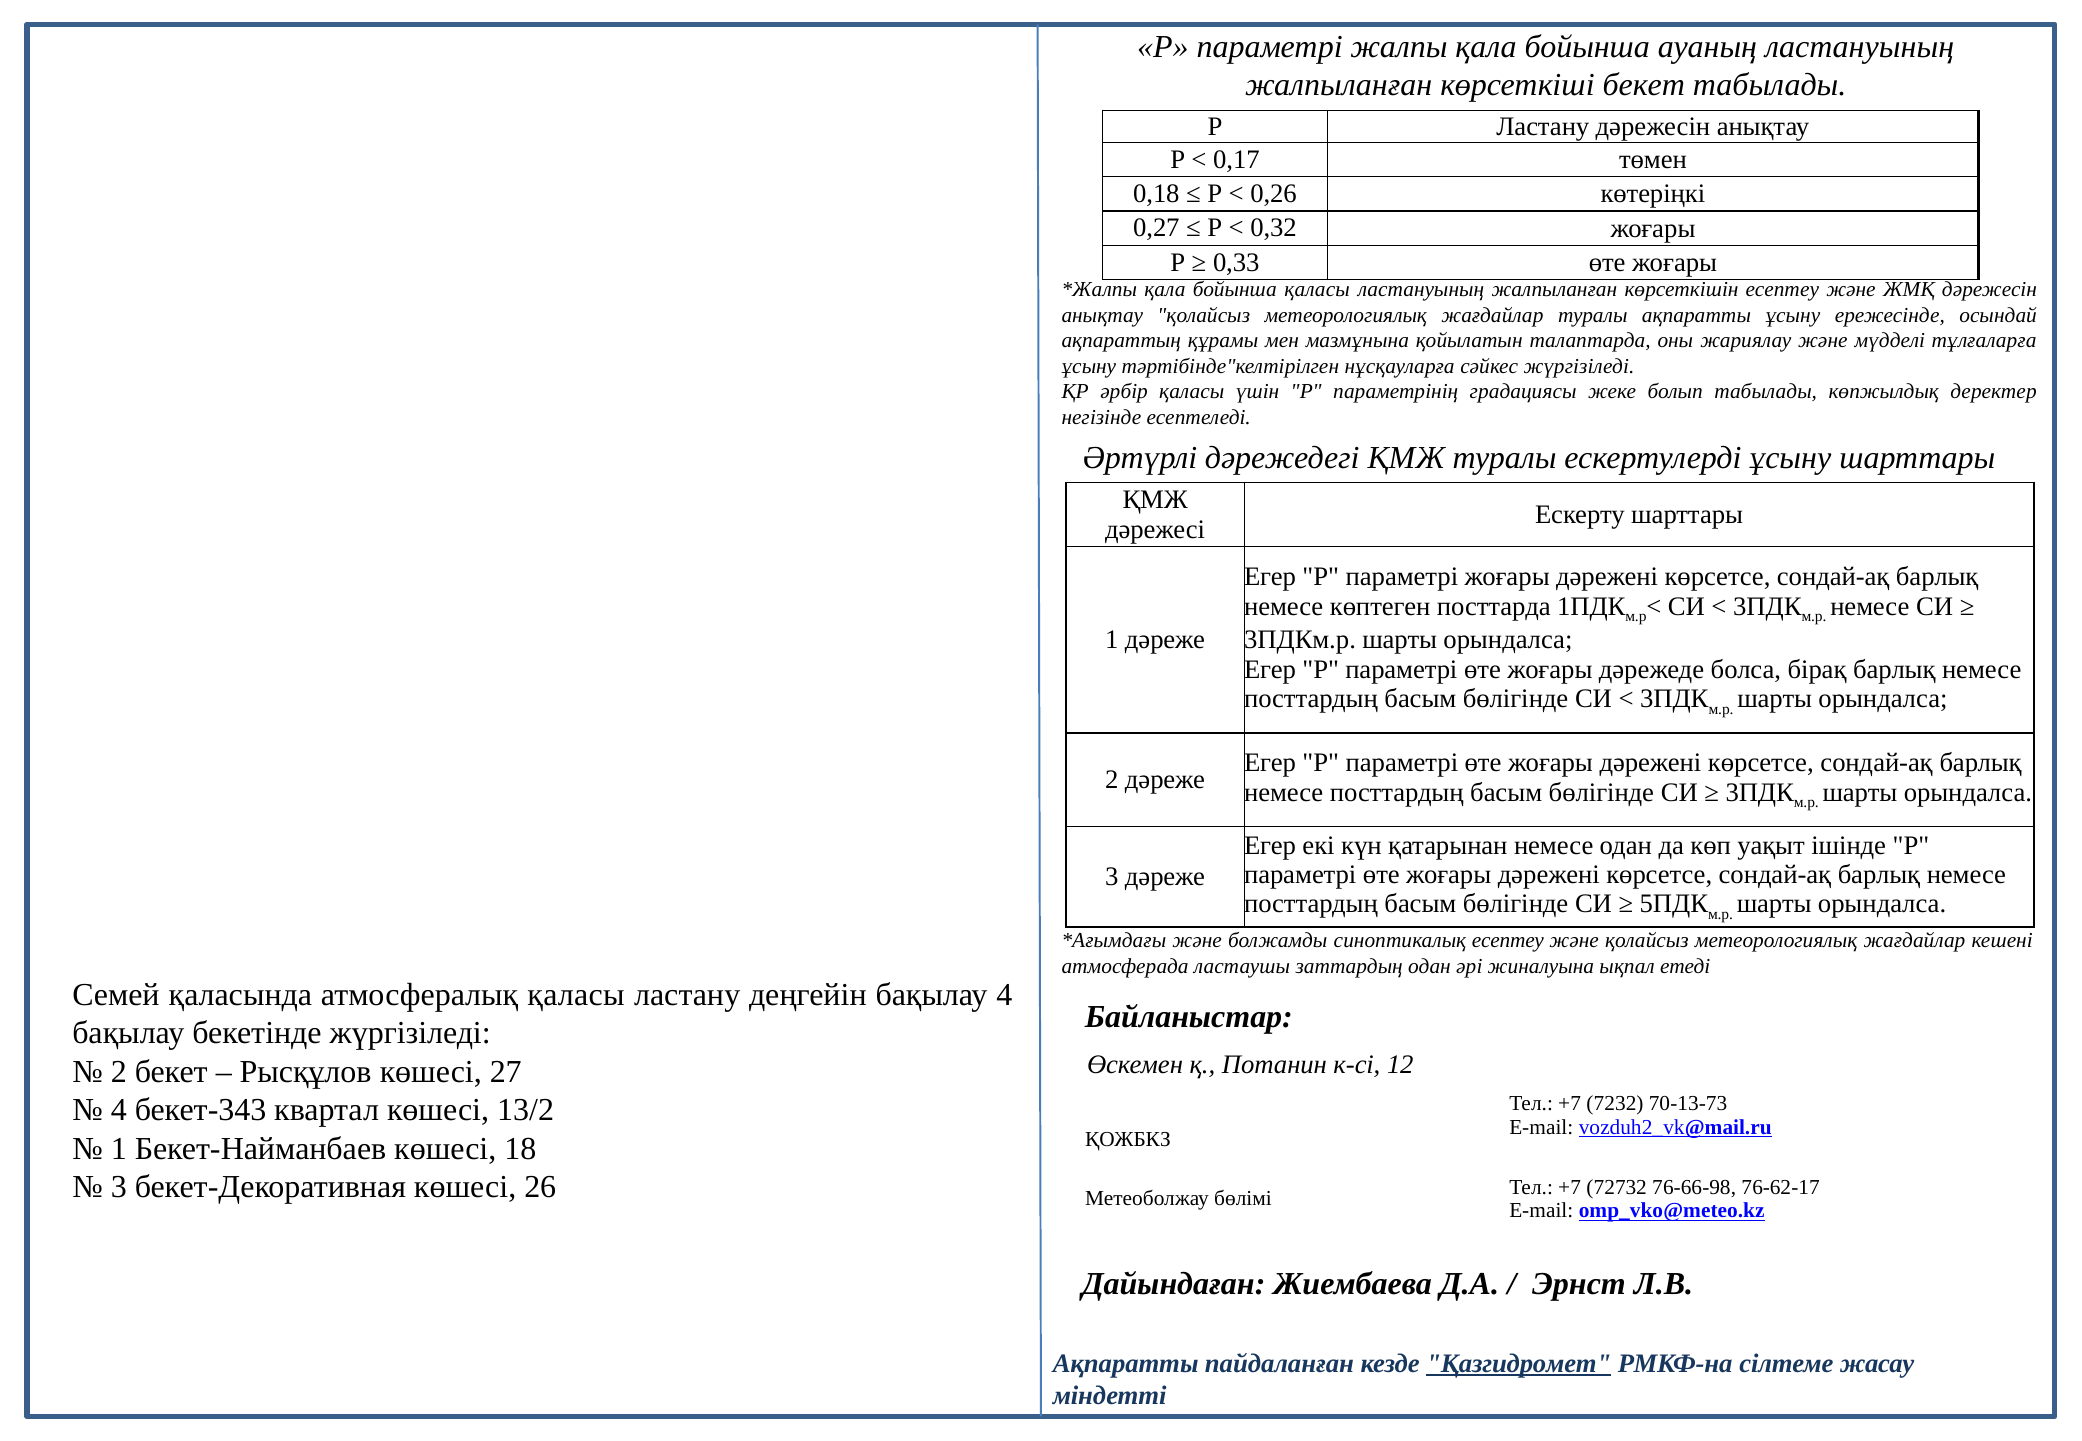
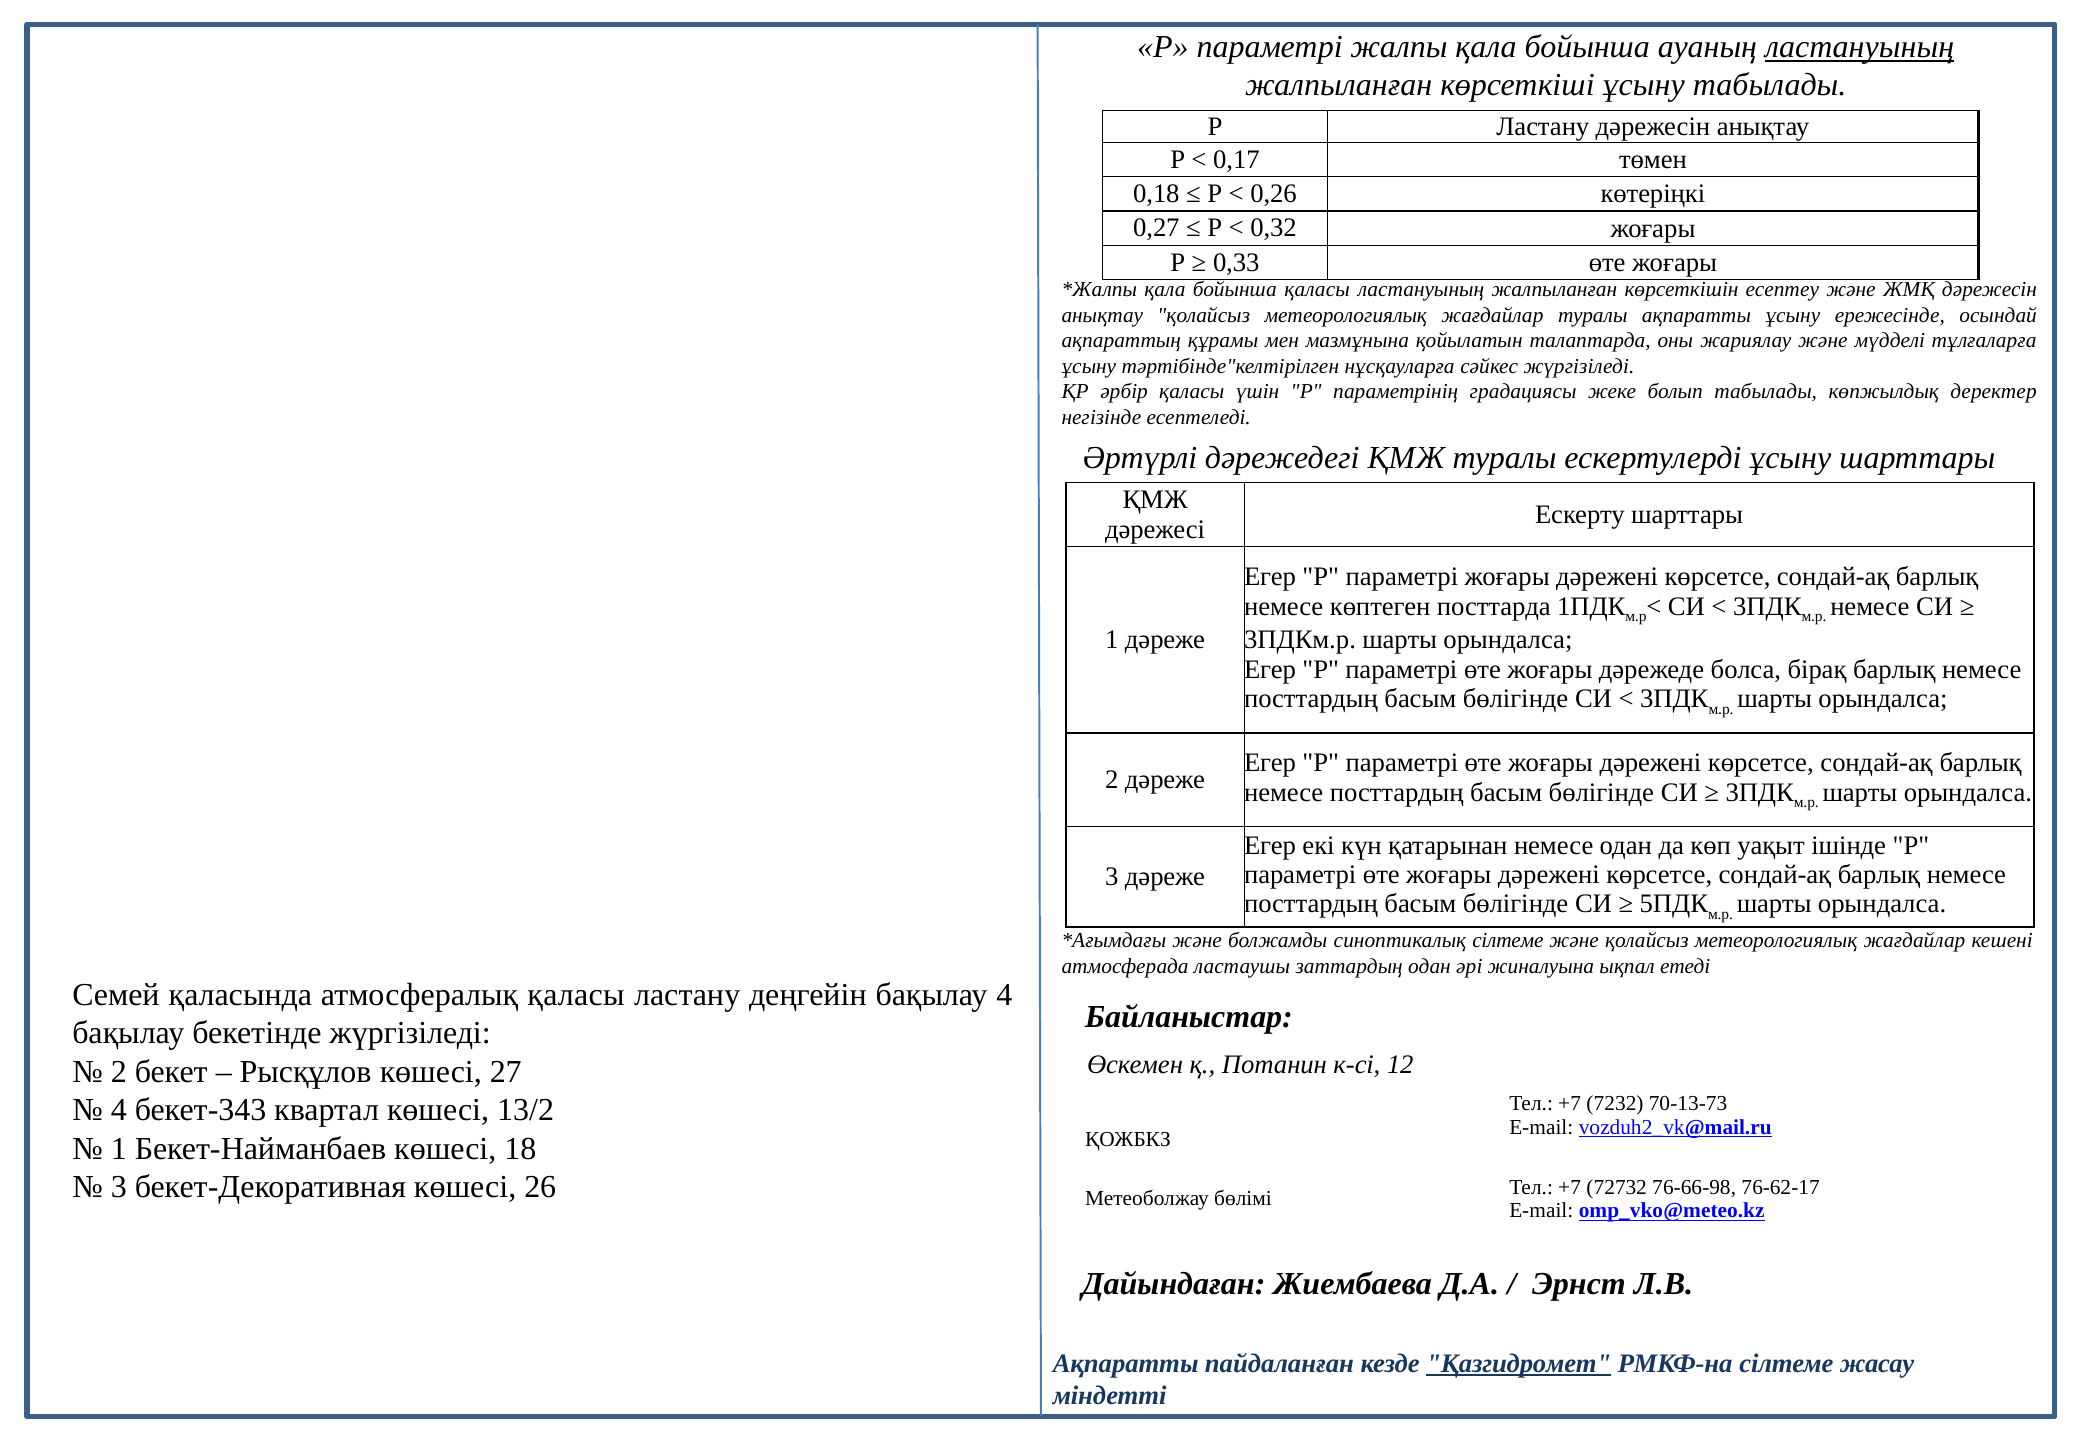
ластануының at (1860, 47) underline: none -> present
көрсеткіші бекет: бекет -> ұсыну
синоптикалық есептеу: есептеу -> сілтеме
